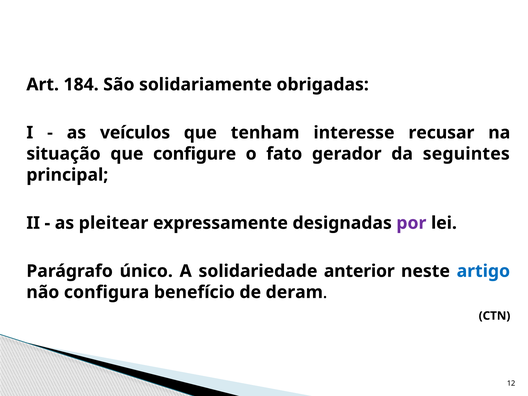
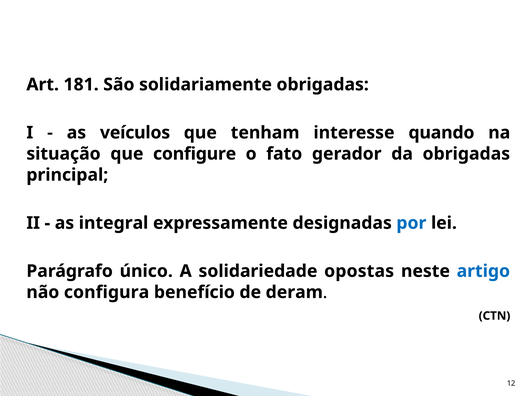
184: 184 -> 181
recusar: recusar -> quando
da seguintes: seguintes -> obrigadas
pleitear: pleitear -> integral
por colour: purple -> blue
anterior: anterior -> opostas
